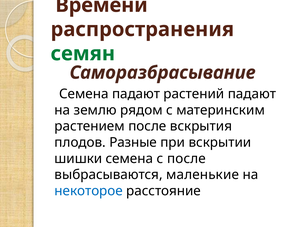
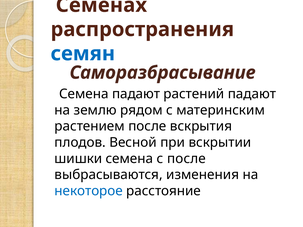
Времени: Времени -> Семенах
семян colour: green -> blue
Разные: Разные -> Весной
маленькие: маленькие -> изменения
